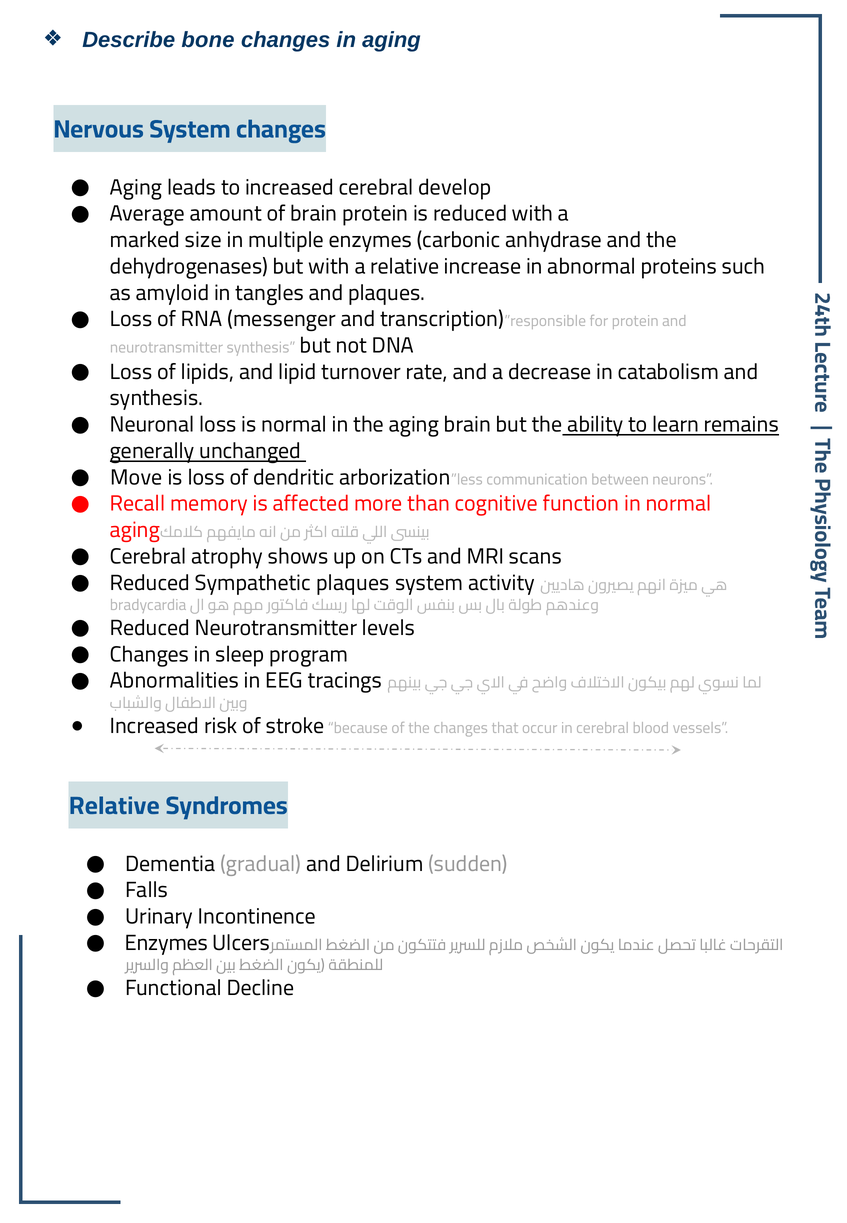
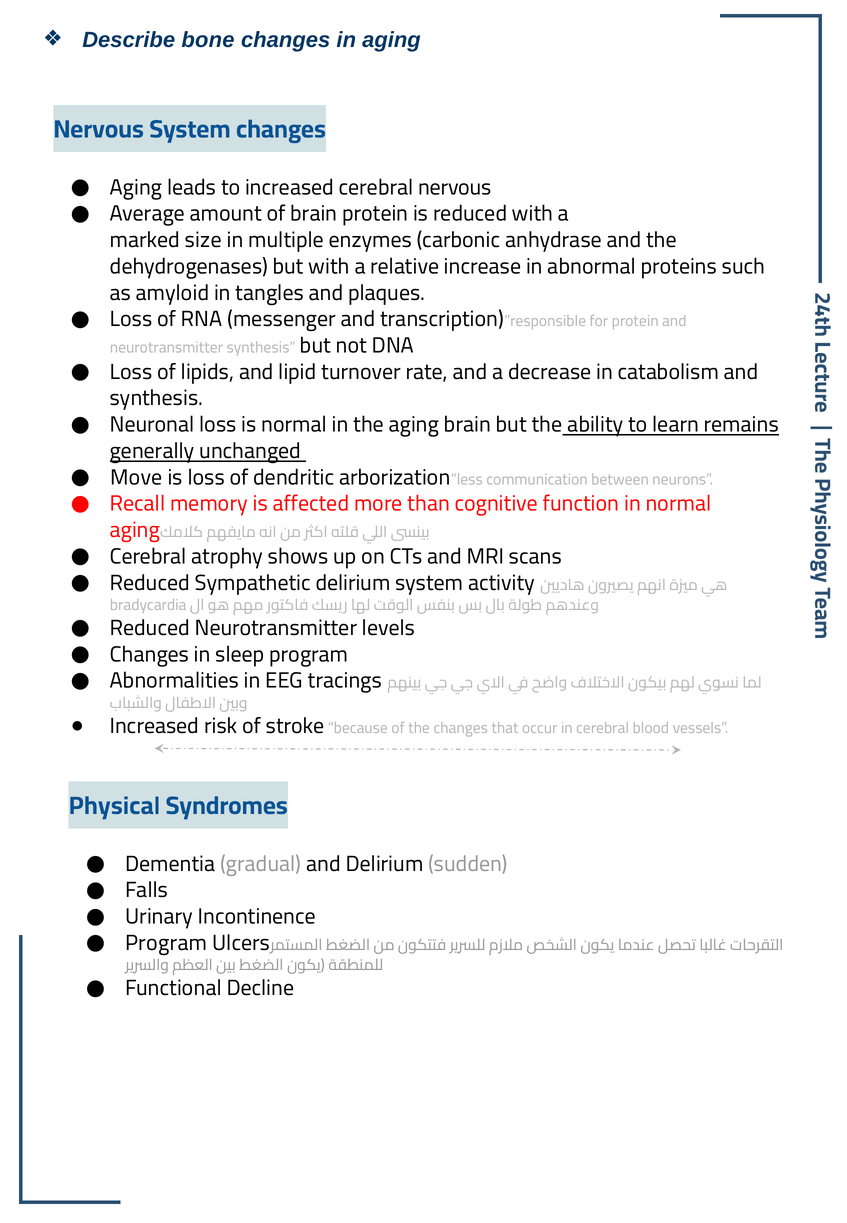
cerebral develop: develop -> nervous
Sympathetic plaques: plaques -> delirium
Relative at (114, 806): Relative -> Physical
Enzymes at (166, 943): Enzymes -> Program
